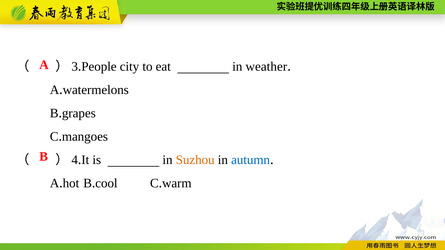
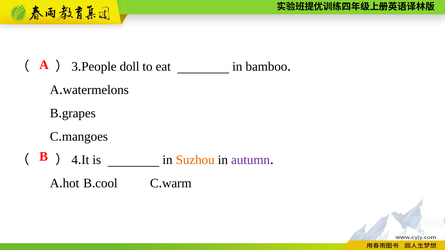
city: city -> doll
weather: weather -> bamboo
autumn colour: blue -> purple
